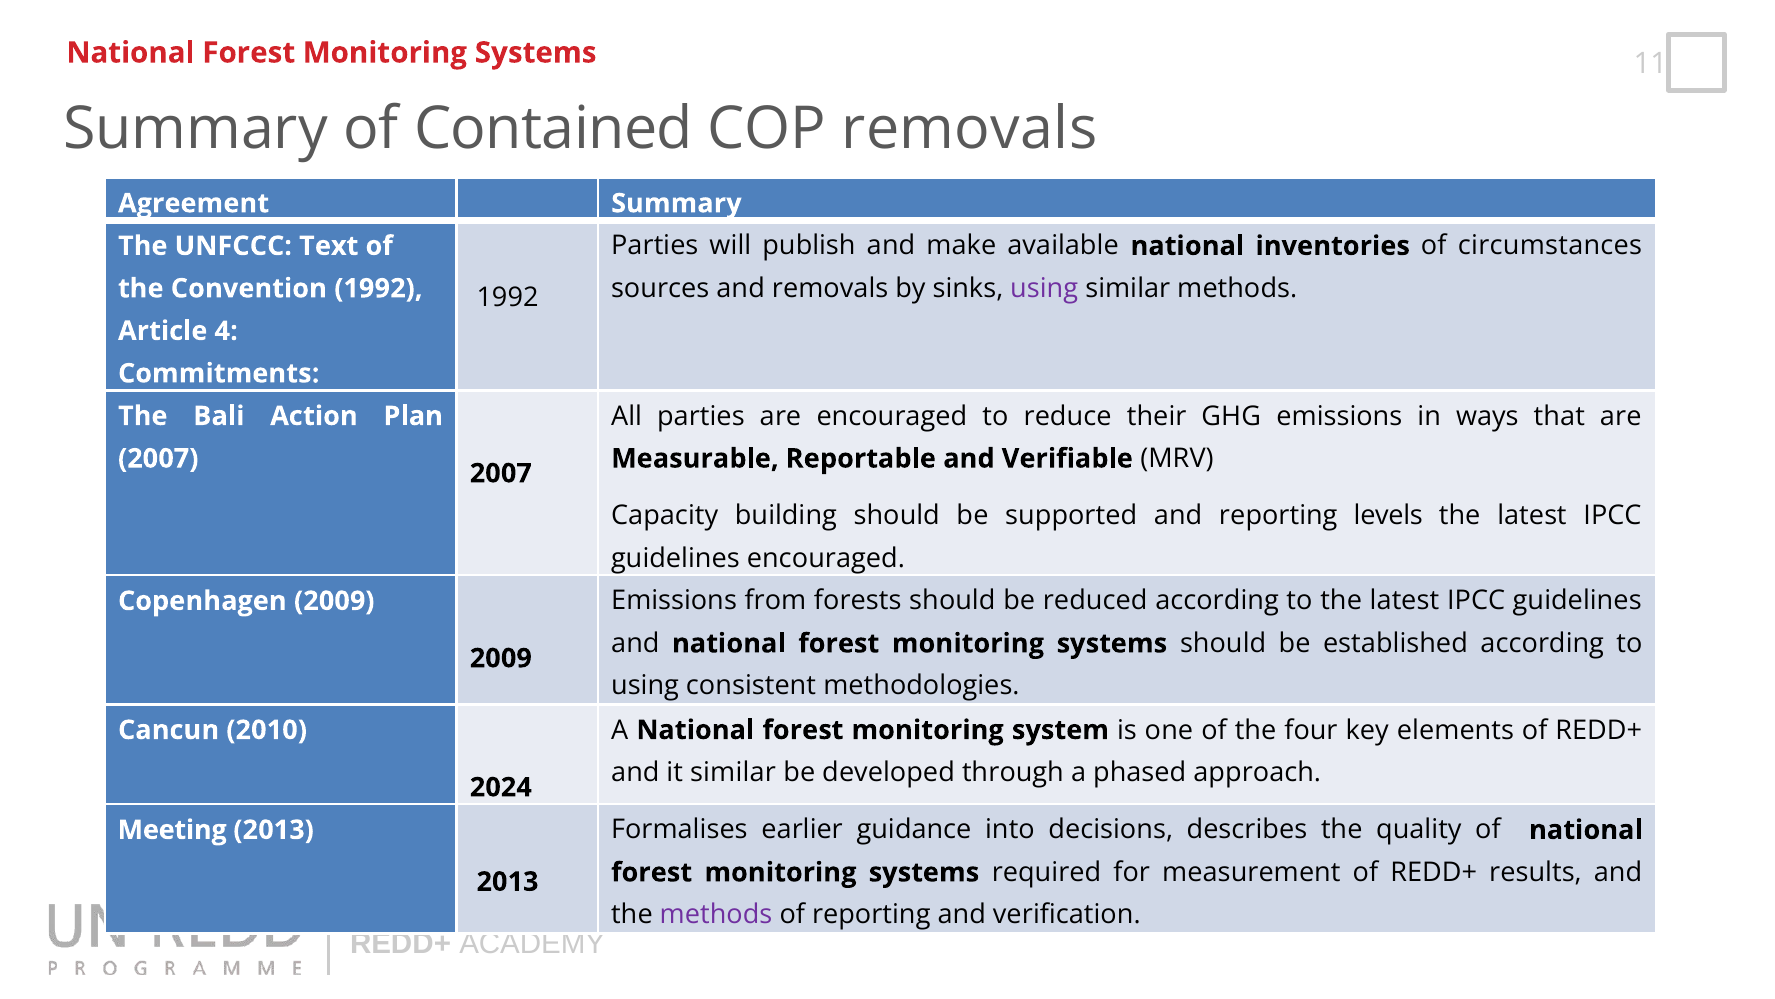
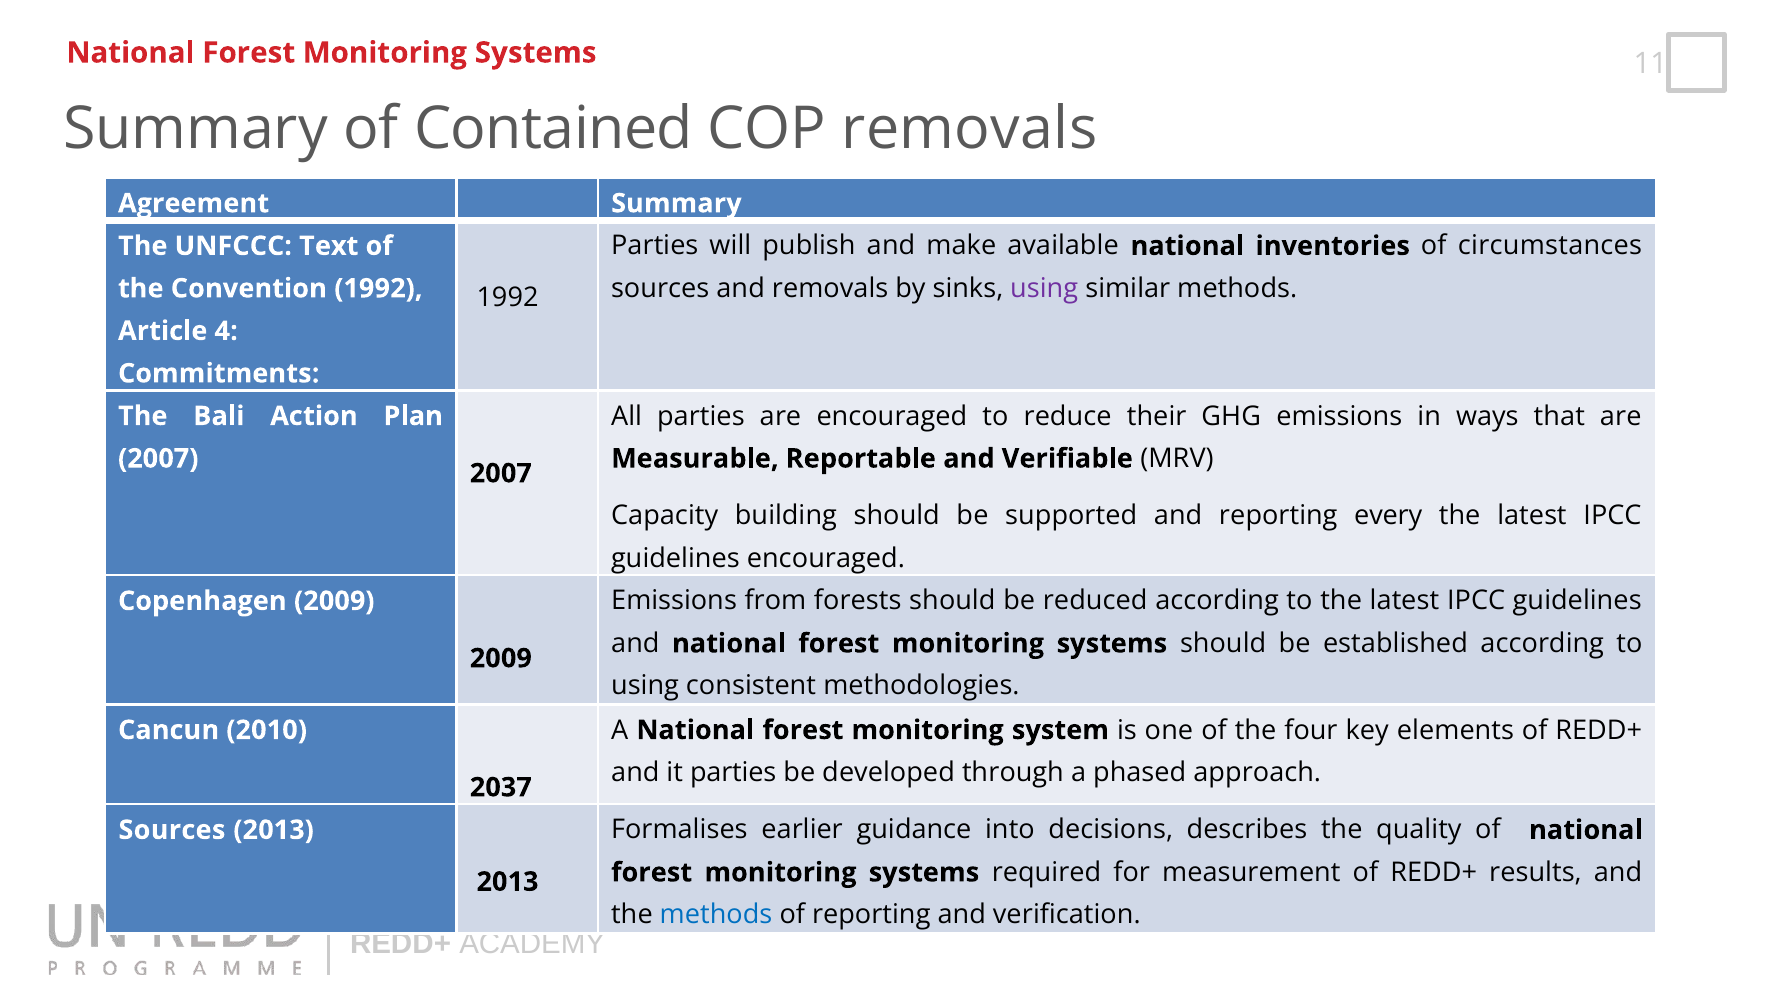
levels: levels -> every
it similar: similar -> parties
2024: 2024 -> 2037
Meeting at (172, 830): Meeting -> Sources
methods at (716, 915) colour: purple -> blue
